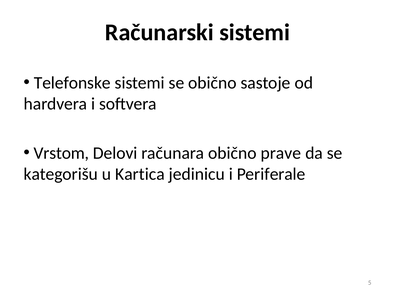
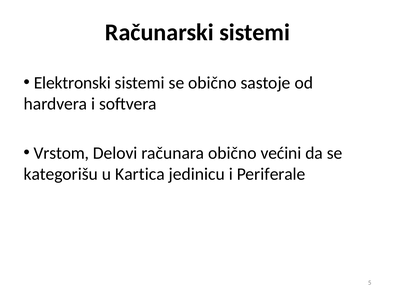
Telefonske: Telefonske -> Elektronski
prave: prave -> većini
